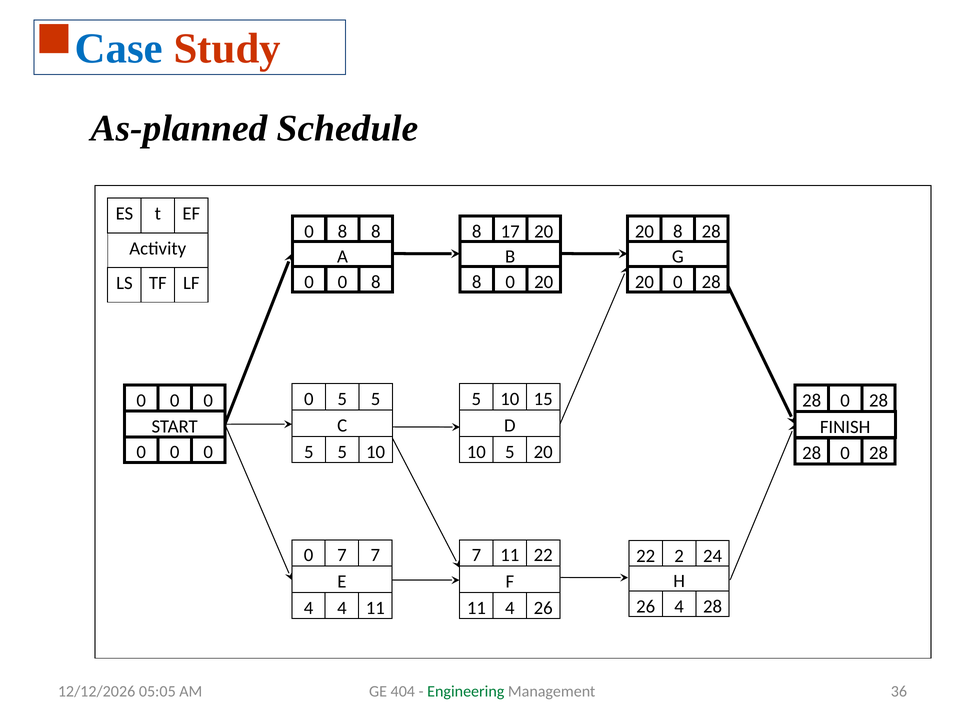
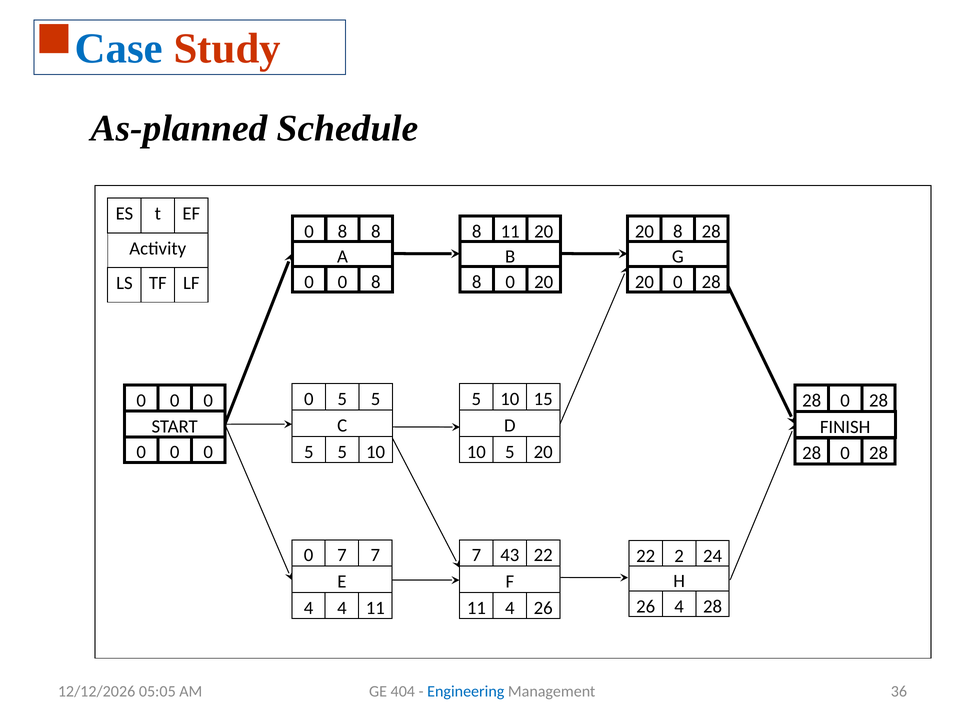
8 17: 17 -> 11
7 11: 11 -> 43
Engineering colour: green -> blue
